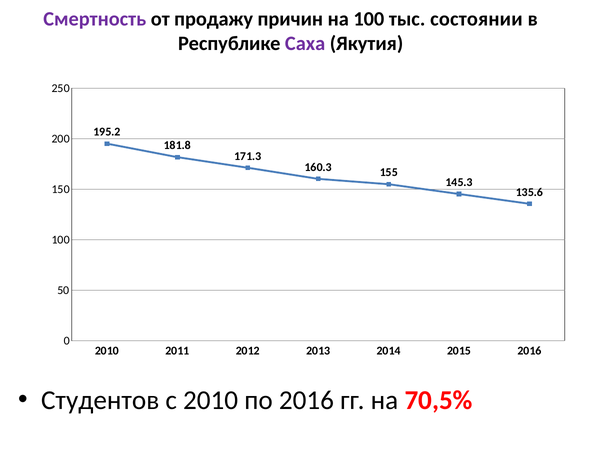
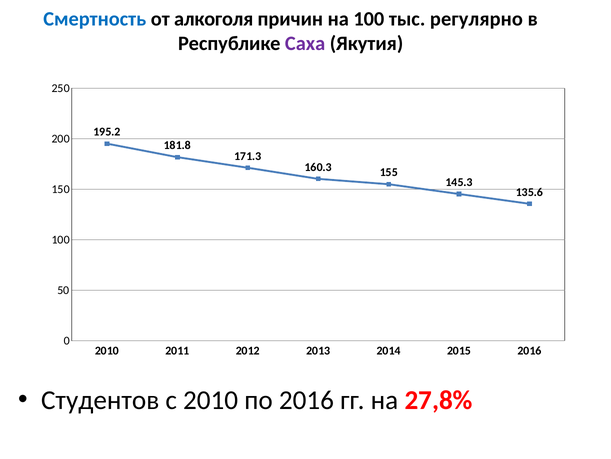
Смертность colour: purple -> blue
продажу: продажу -> алкоголя
состоянии: состоянии -> регулярно
70,5%: 70,5% -> 27,8%
